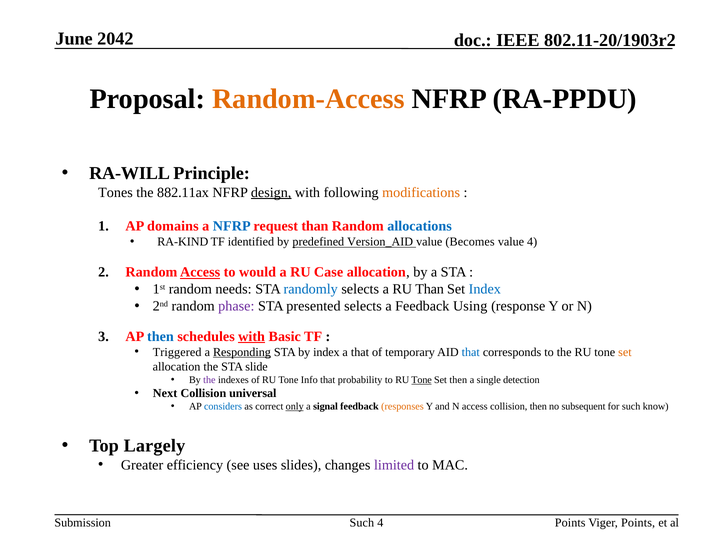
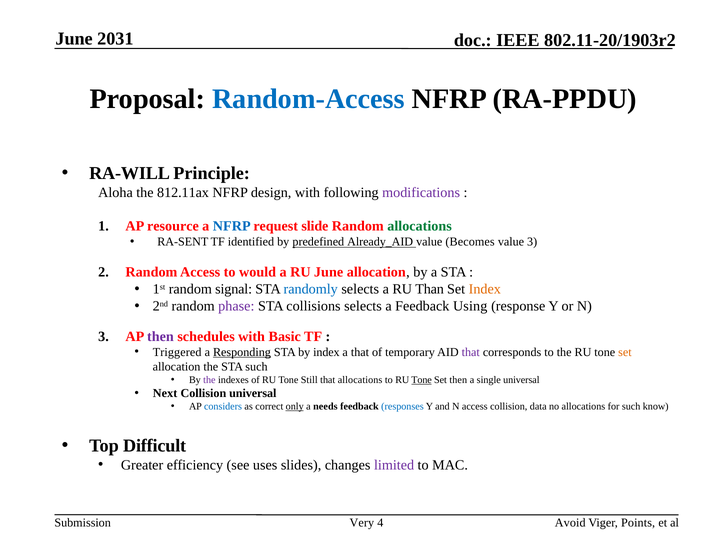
2042: 2042 -> 2031
Random-Access colour: orange -> blue
Tones: Tones -> Aloha
882.11ax: 882.11ax -> 812.11ax
design underline: present -> none
modifications colour: orange -> purple
domains: domains -> resource
request than: than -> slide
allocations at (420, 226) colour: blue -> green
RA-KIND: RA-KIND -> RA-SENT
Version_AID: Version_AID -> Already_AID
value 4: 4 -> 3
Access at (200, 272) underline: present -> none
RU Case: Case -> June
needs: needs -> signal
Index at (485, 289) colour: blue -> orange
presented: presented -> collisions
then at (160, 337) colour: blue -> purple
with at (252, 337) underline: present -> none
that at (471, 352) colour: blue -> purple
STA slide: slide -> such
Info: Info -> Still
that probability: probability -> allocations
single detection: detection -> universal
signal: signal -> needs
responses colour: orange -> blue
collision then: then -> data
no subsequent: subsequent -> allocations
Largely: Largely -> Difficult
Such at (362, 523): Such -> Very
Points at (570, 523): Points -> Avoid
